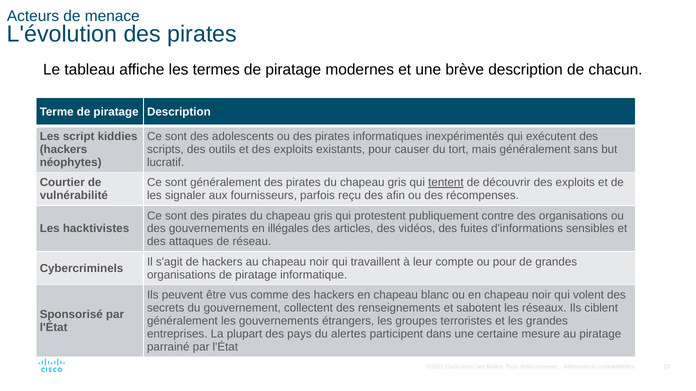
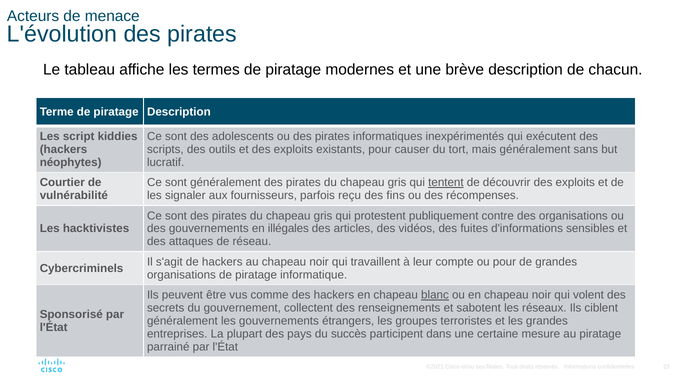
afin: afin -> fins
blanc underline: none -> present
alertes: alertes -> succès
